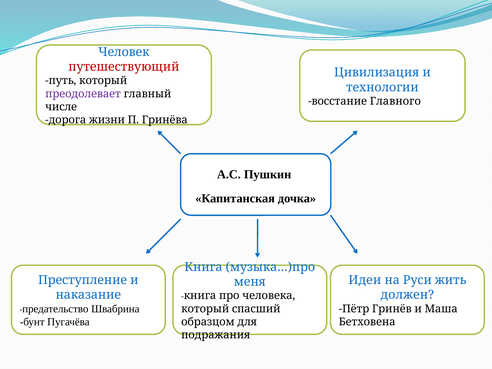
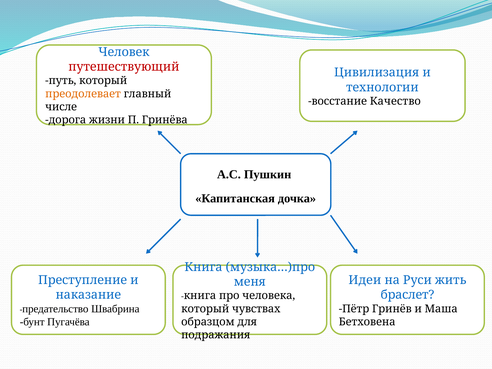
преодолевает colour: purple -> orange
Главного: Главного -> Качество
должен: должен -> браслет
спасший: спасший -> чувствах
